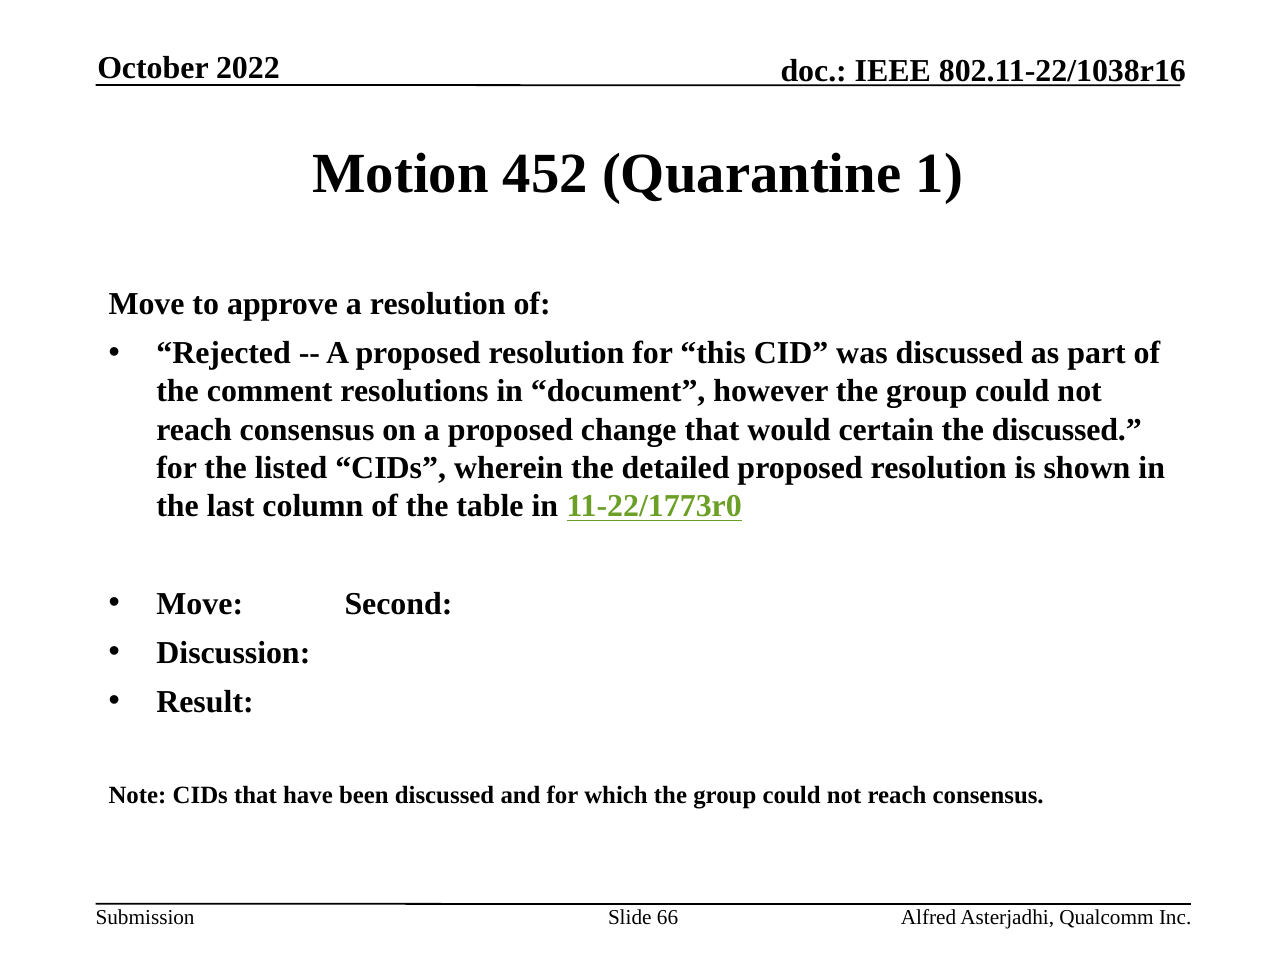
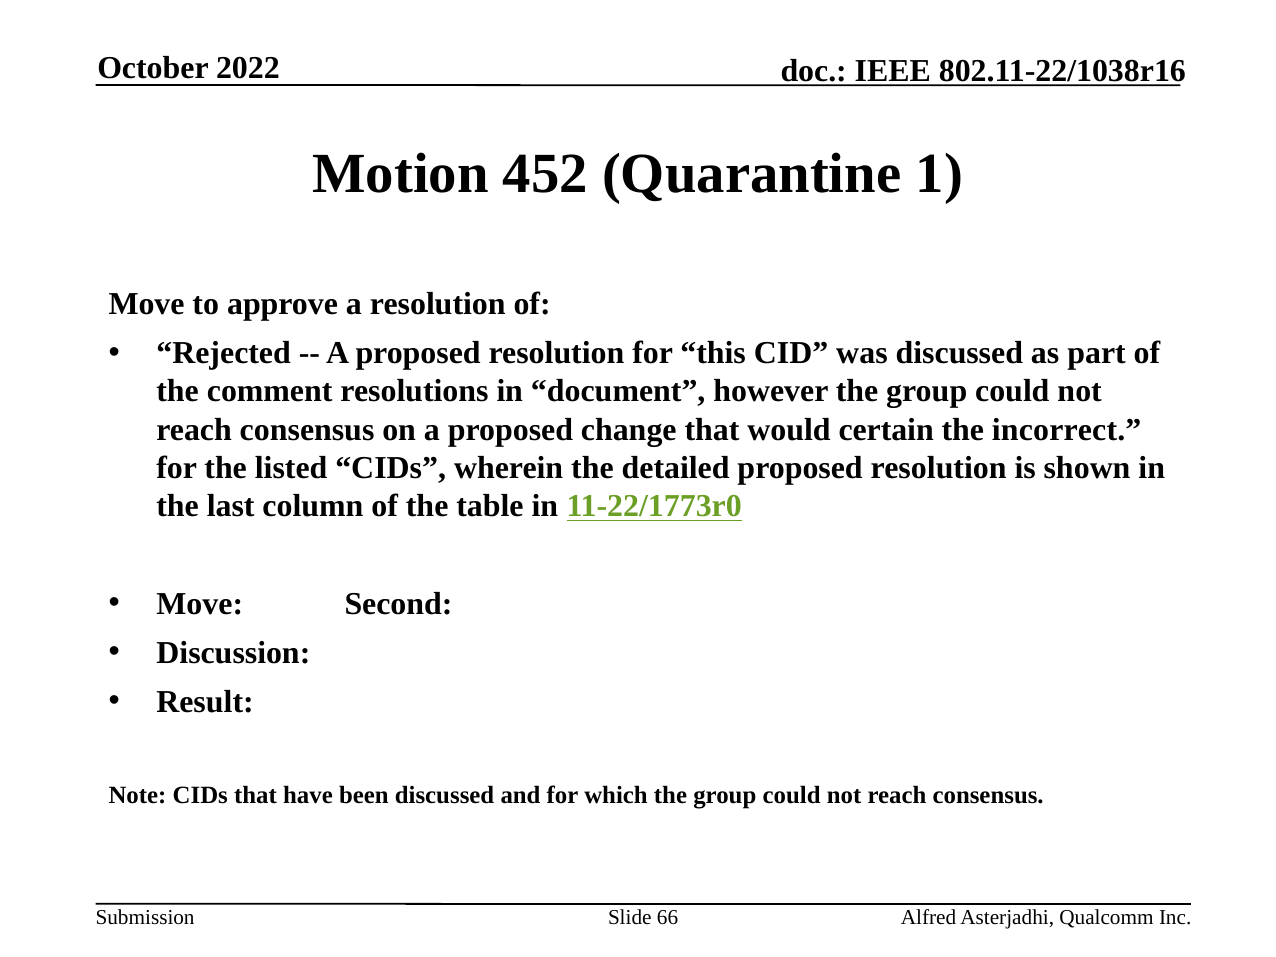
the discussed: discussed -> incorrect
